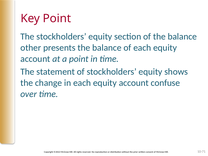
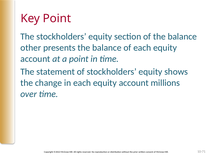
confuse: confuse -> millions
